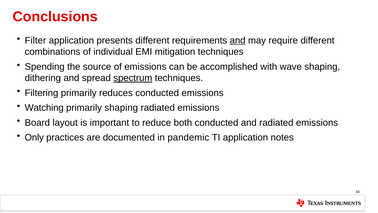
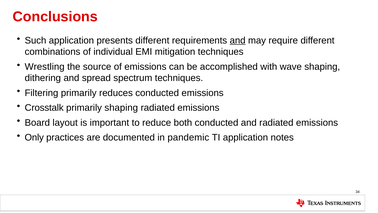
Filter: Filter -> Such
Spending: Spending -> Wrestling
spectrum underline: present -> none
Watching: Watching -> Crosstalk
